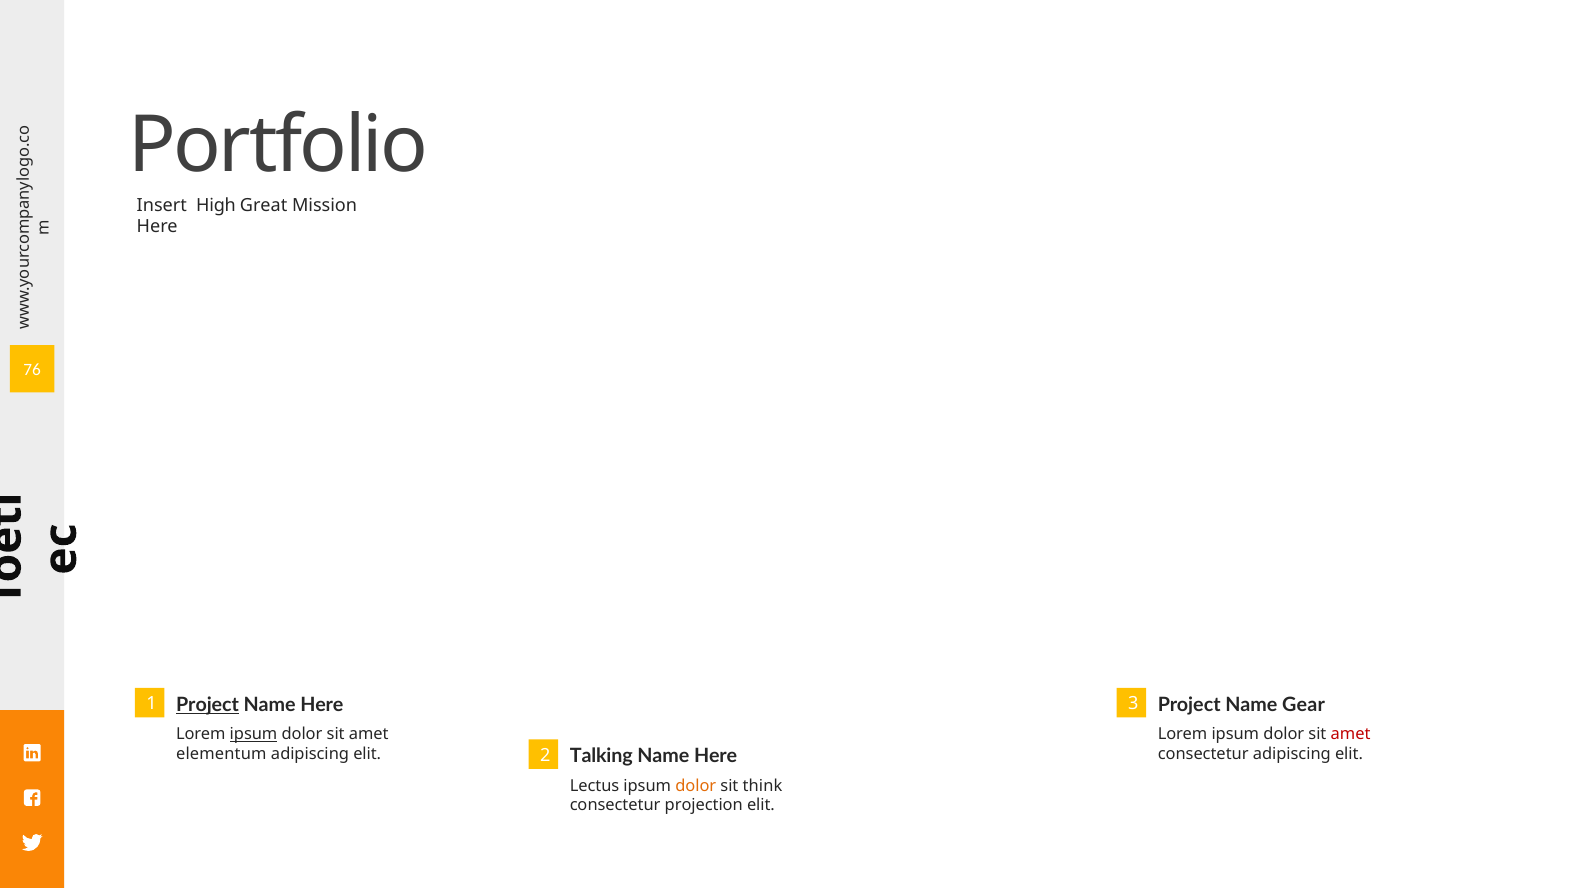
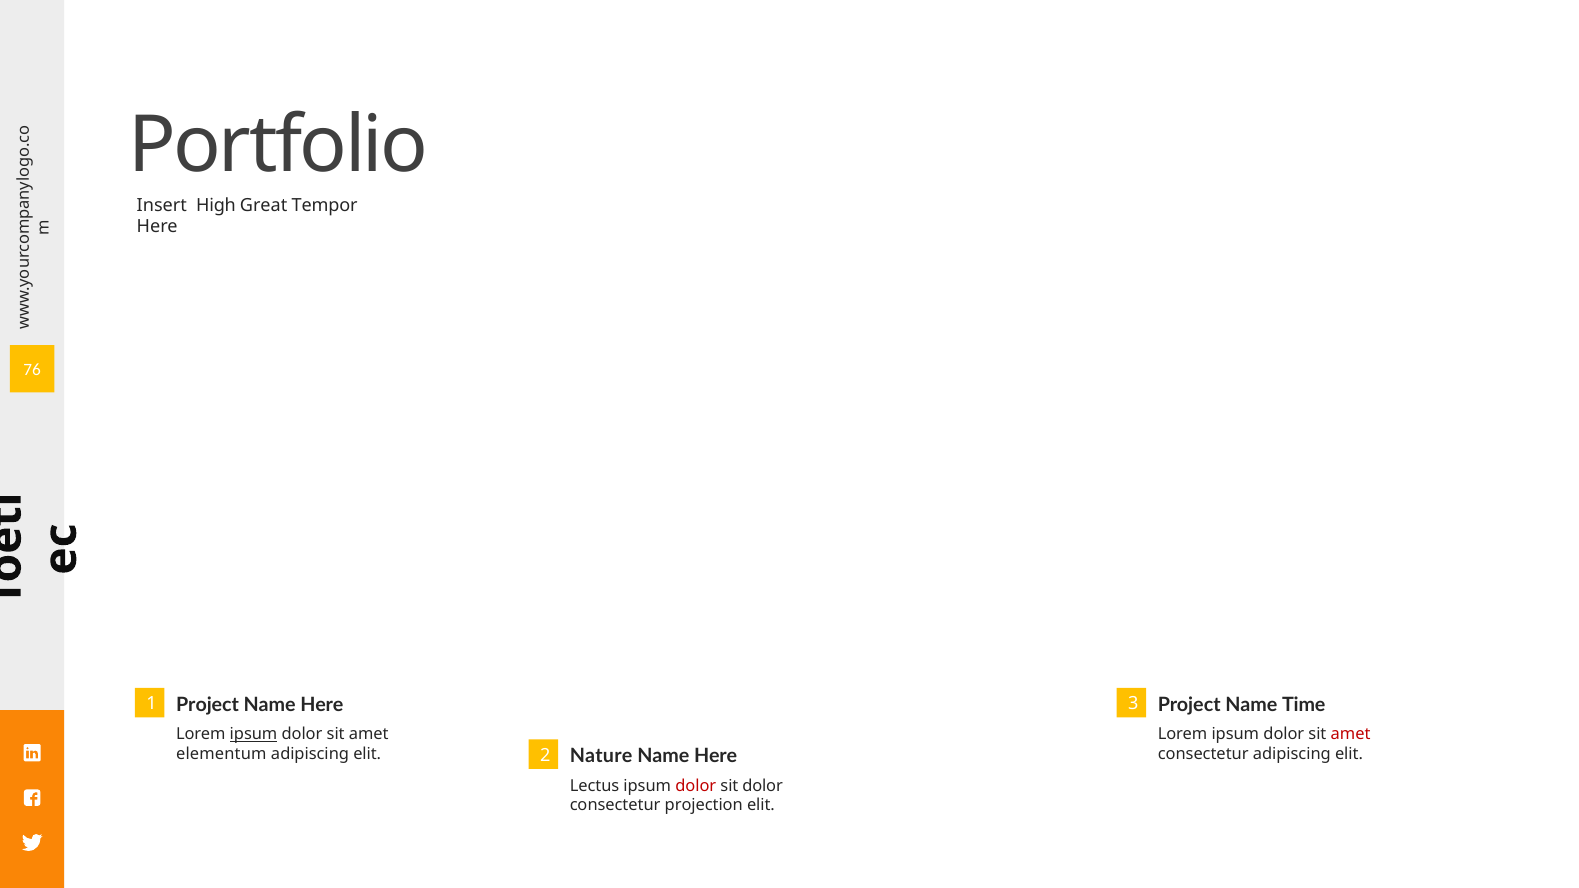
Mission: Mission -> Tempor
Project at (208, 705) underline: present -> none
Gear: Gear -> Time
Talking: Talking -> Nature
dolor at (696, 786) colour: orange -> red
sit think: think -> dolor
